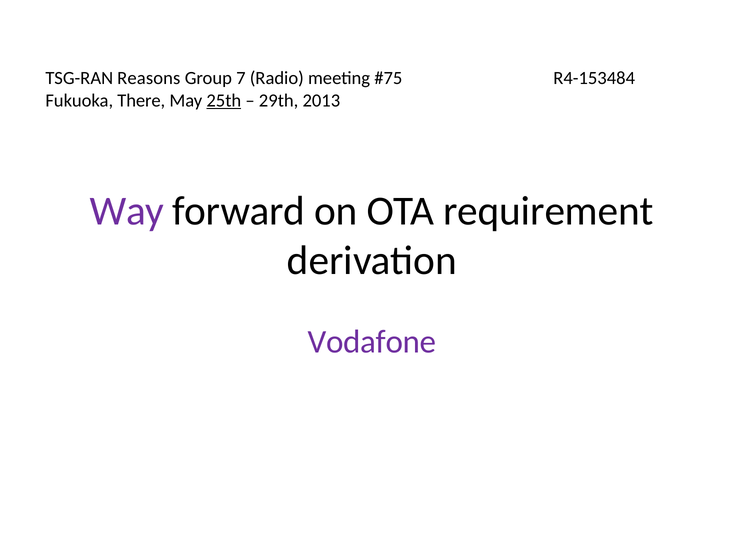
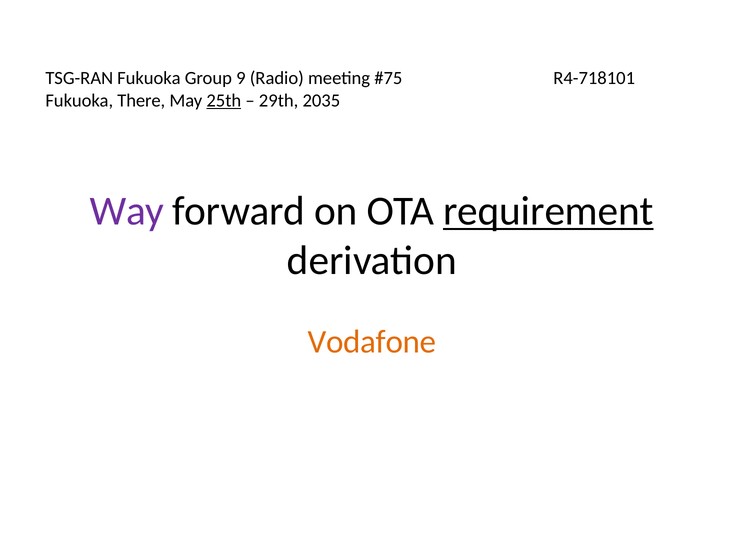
TSG-RAN Reasons: Reasons -> Fukuoka
7: 7 -> 9
R4-153484: R4-153484 -> R4-718101
2013: 2013 -> 2035
requirement underline: none -> present
Vodafone colour: purple -> orange
